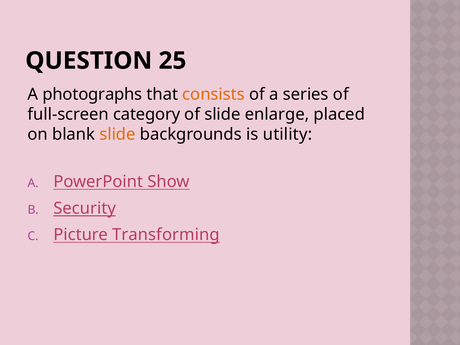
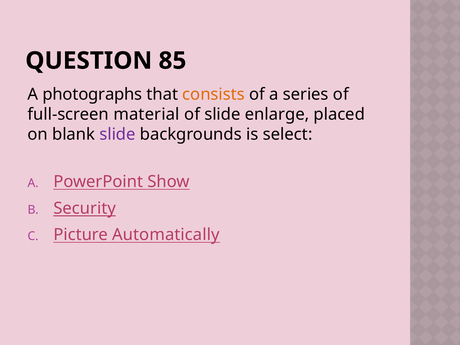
25: 25 -> 85
category: category -> material
slide at (117, 134) colour: orange -> purple
utility: utility -> select
Transforming: Transforming -> Automatically
